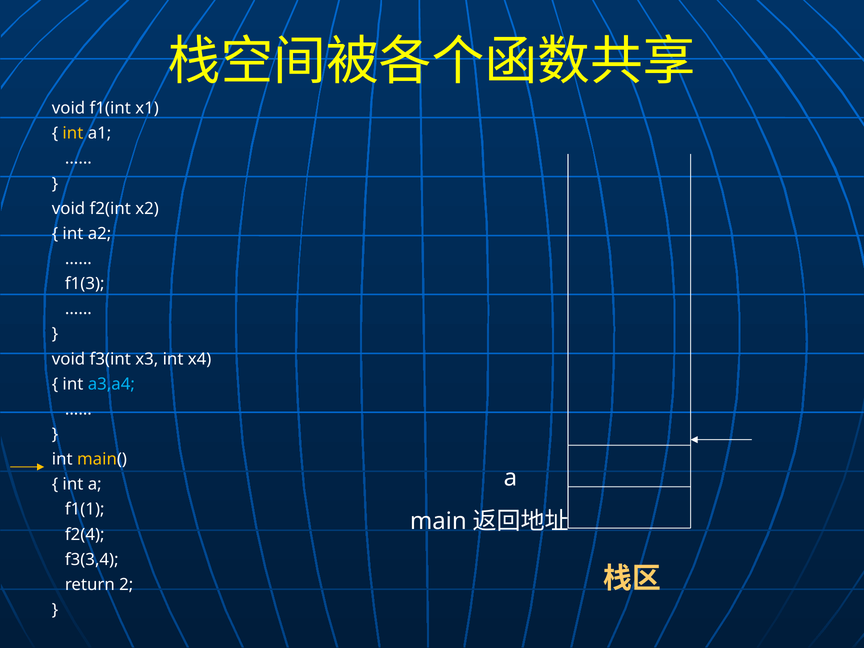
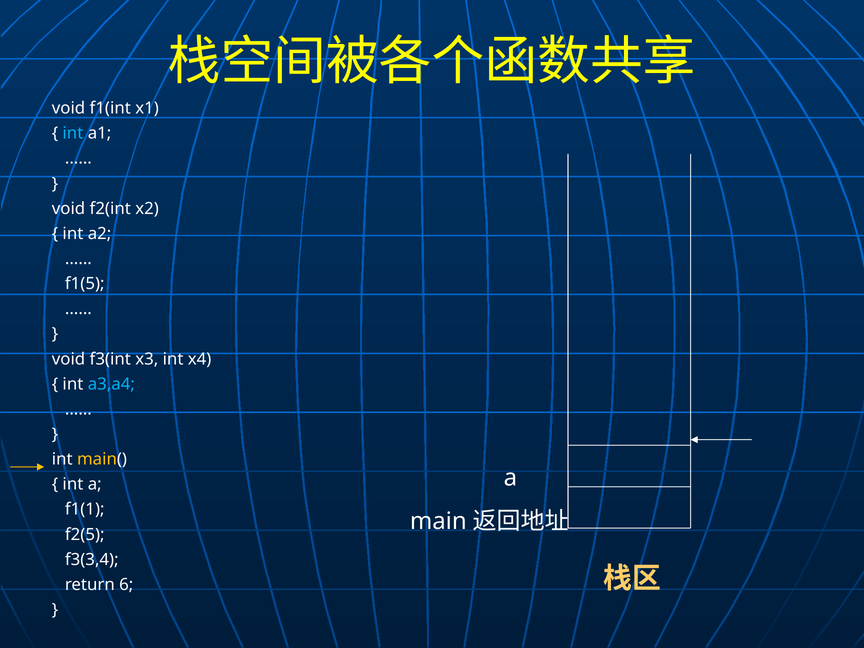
int at (73, 133) colour: yellow -> light blue
f1(3: f1(3 -> f1(5
f2(4: f2(4 -> f2(5
2: 2 -> 6
